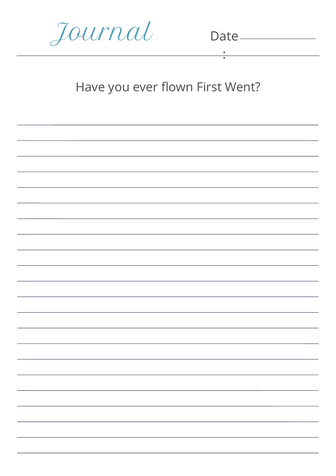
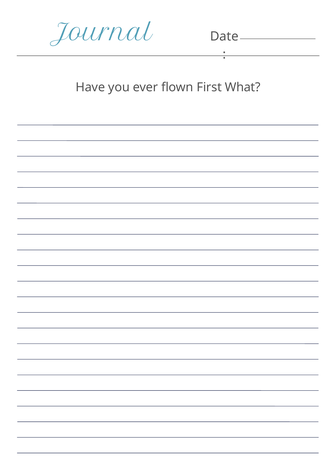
Went: Went -> What
